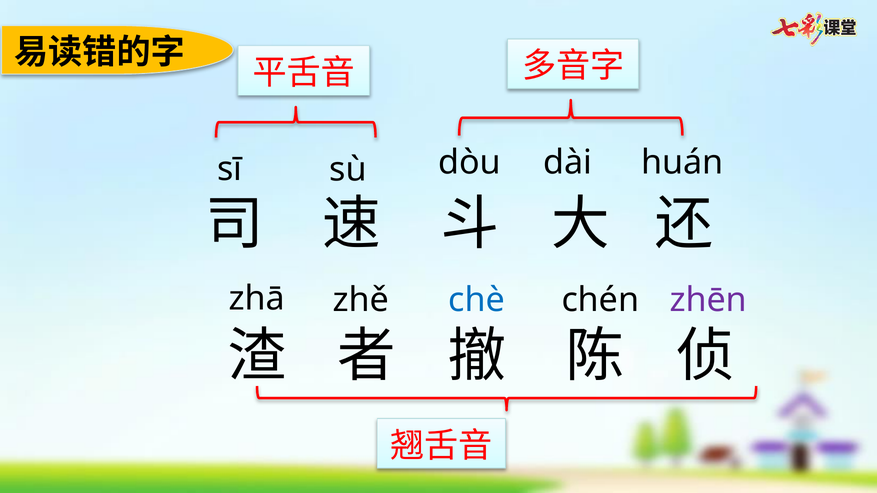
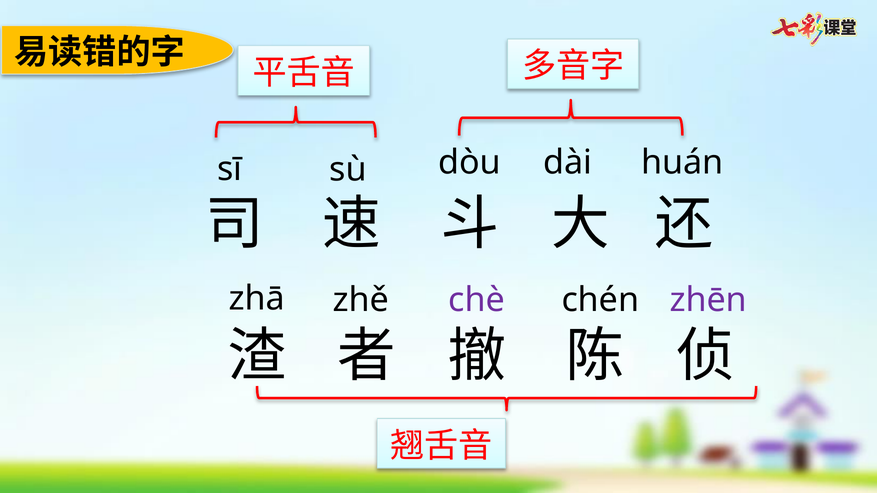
chè colour: blue -> purple
